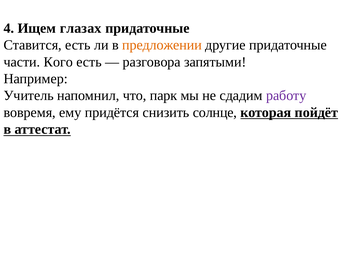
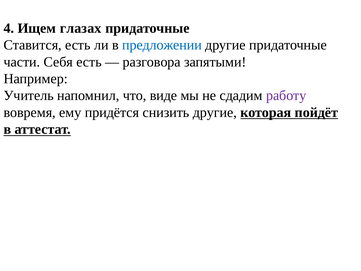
предложении colour: orange -> blue
Кого: Кого -> Себя
парк: парк -> виде
снизить солнце: солнце -> другие
